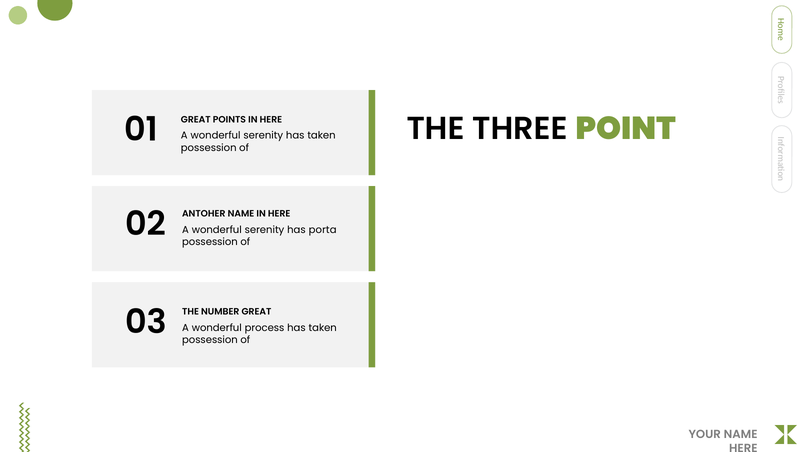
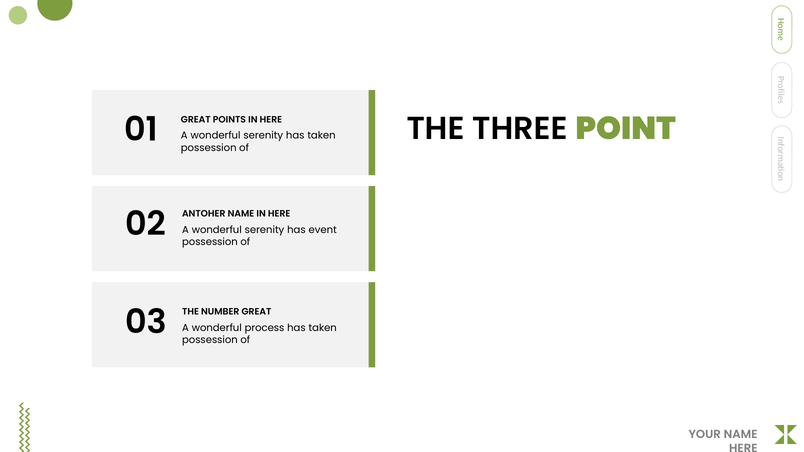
porta: porta -> event
